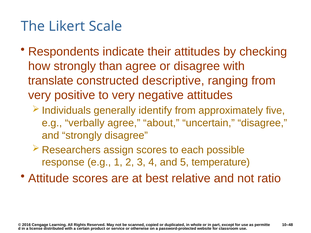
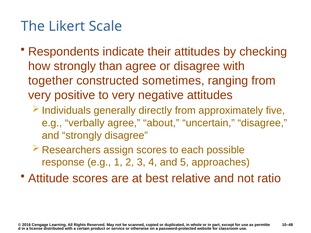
translate: translate -> together
descriptive: descriptive -> sometimes
identify: identify -> directly
temperature: temperature -> approaches
